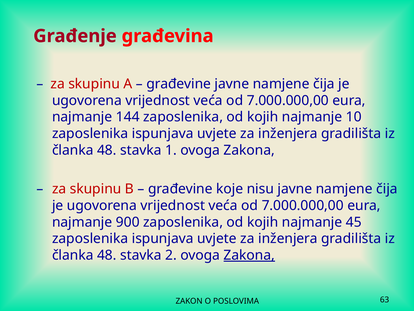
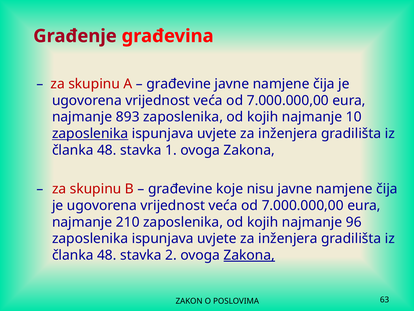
144: 144 -> 893
zaposlenika at (90, 133) underline: none -> present
900: 900 -> 210
45: 45 -> 96
